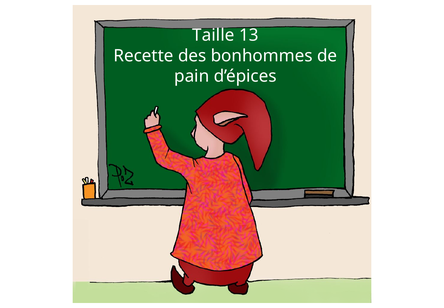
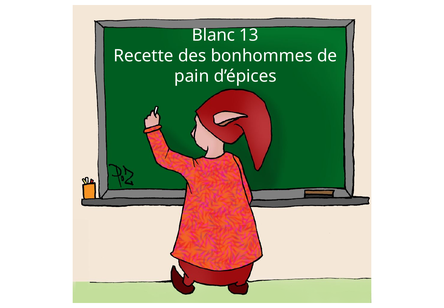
Taille: Taille -> Blanc
